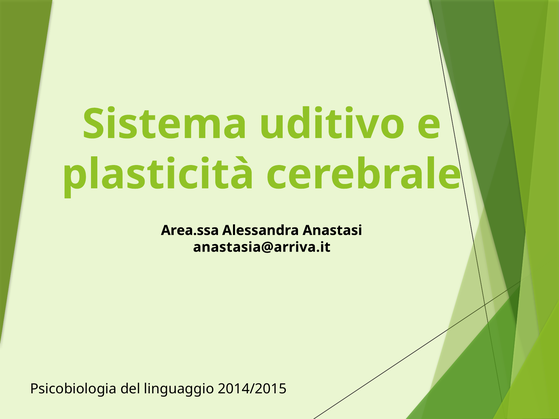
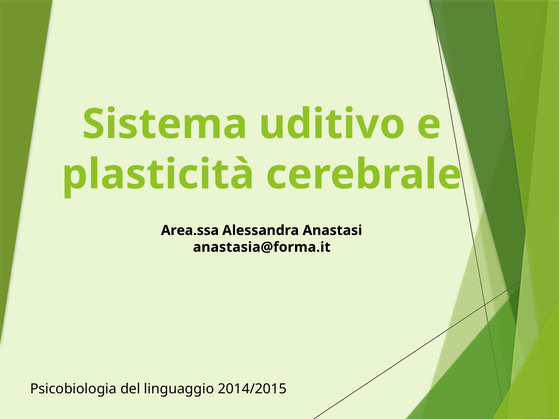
anastasia@arriva.it: anastasia@arriva.it -> anastasia@forma.it
